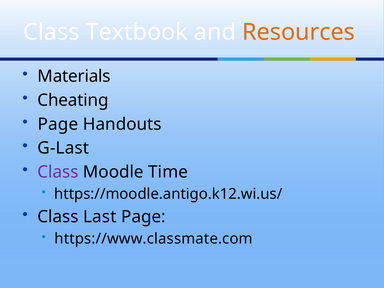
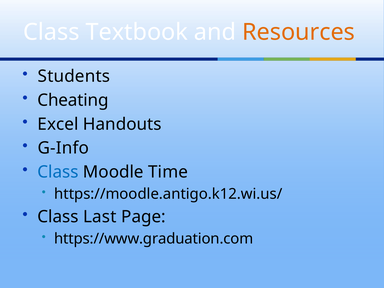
Materials: Materials -> Students
Page at (58, 124): Page -> Excel
G-Last: G-Last -> G-Info
Class at (58, 172) colour: purple -> blue
https://www.classmate.com: https://www.classmate.com -> https://www.graduation.com
